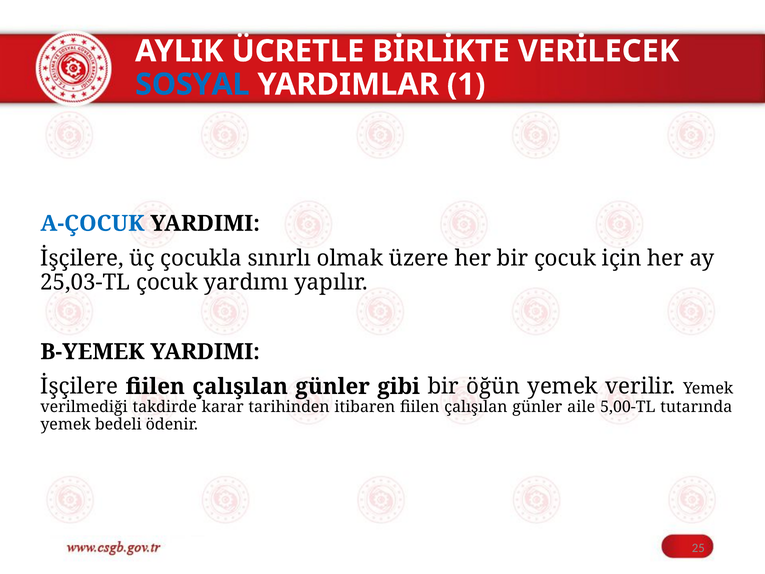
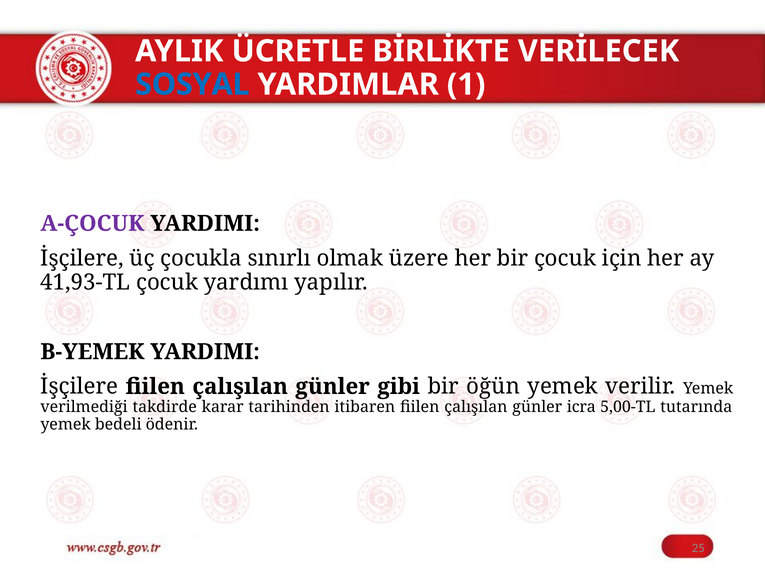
A-ÇOCUK colour: blue -> purple
25,03-TL: 25,03-TL -> 41,93-TL
aile: aile -> icra
